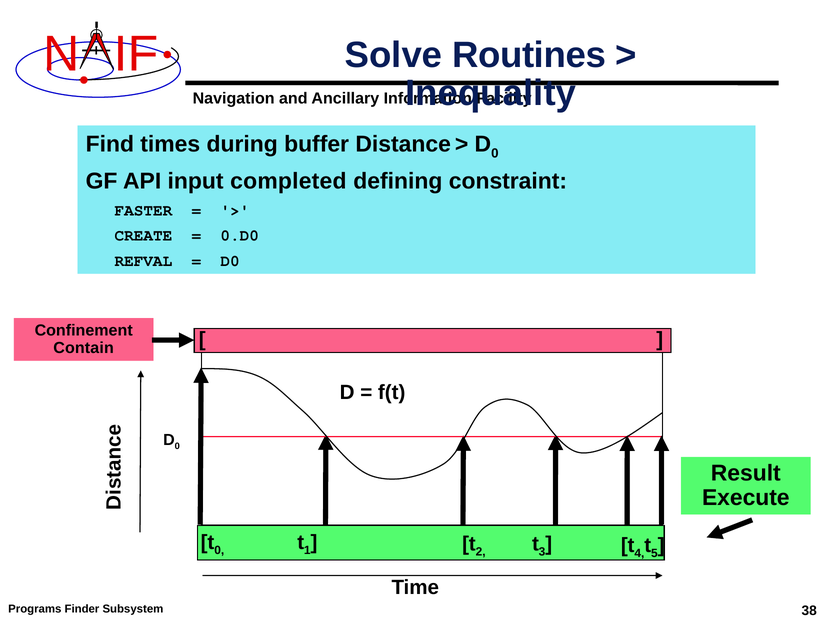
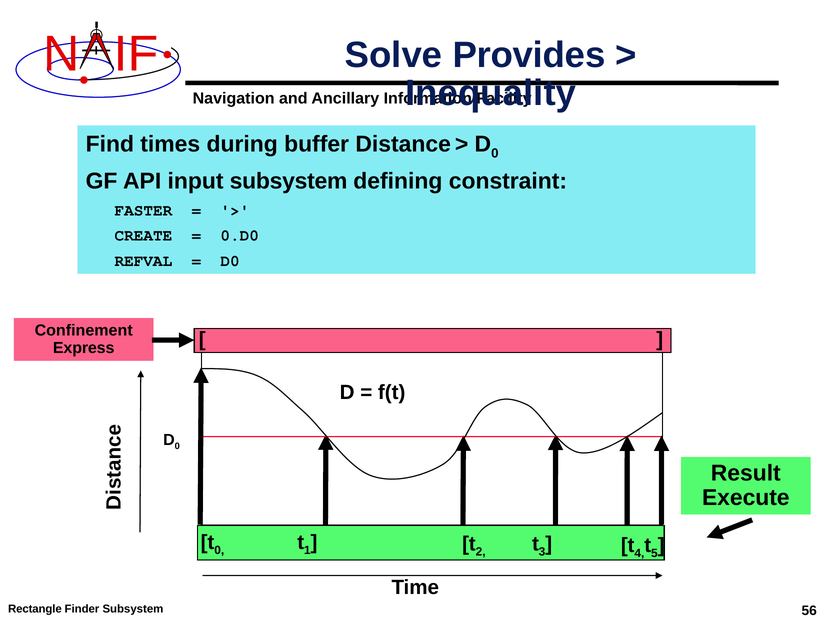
Routines: Routines -> Provides
input completed: completed -> subsystem
Contain: Contain -> Express
Programs: Programs -> Rectangle
38: 38 -> 56
